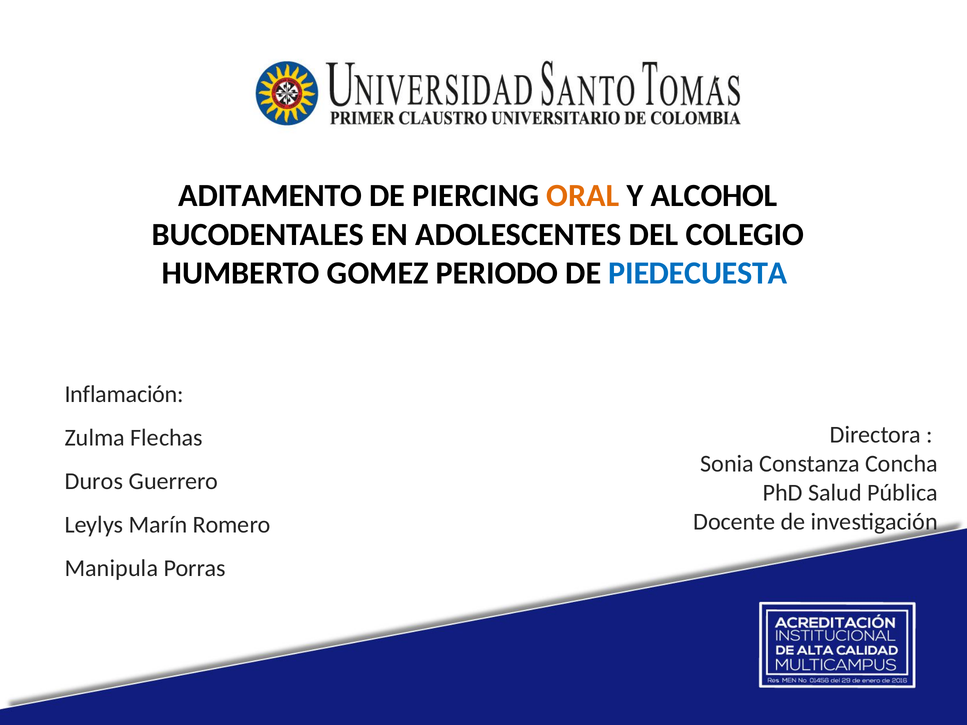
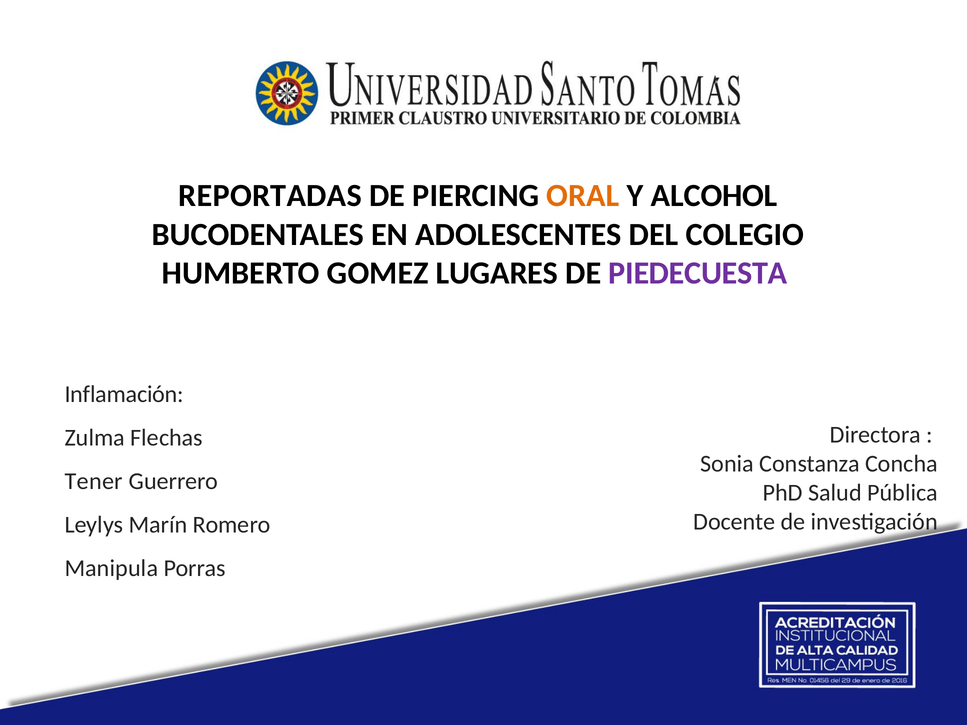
ADITAMENTO: ADITAMENTO -> REPORTADAS
PERIODO: PERIODO -> LUGARES
PIEDECUESTA colour: blue -> purple
Duros: Duros -> Tener
